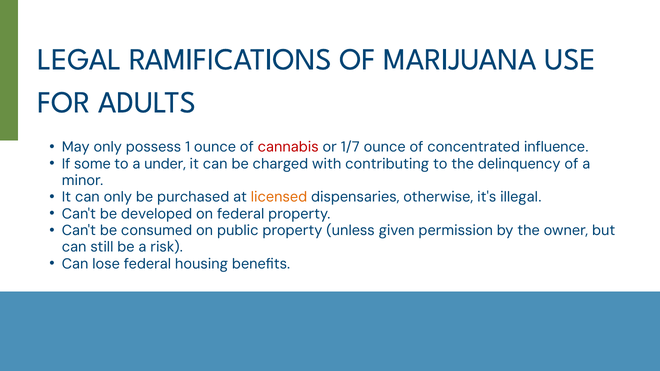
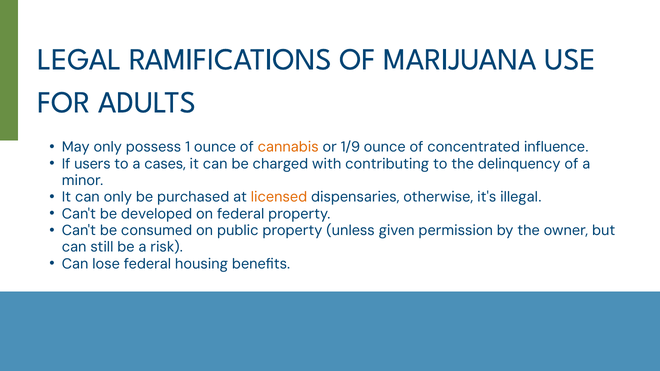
cannabis colour: red -> orange
1/7: 1/7 -> 1/9
some: some -> users
under: under -> cases
